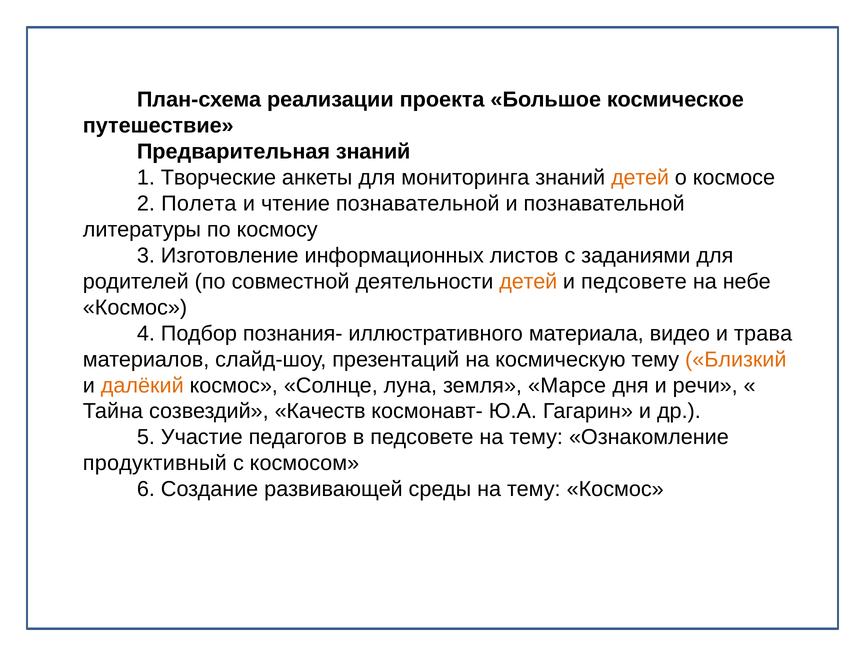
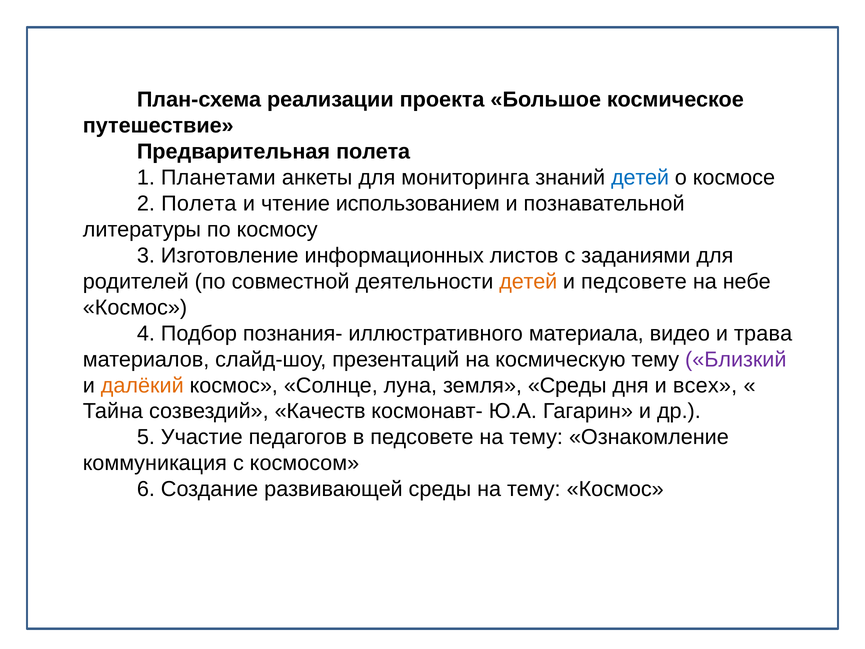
Предварительная знаний: знаний -> полета
Творческие: Творческие -> Планетами
детей at (640, 178) colour: orange -> blue
чтение познавательной: познавательной -> использованием
Близкий colour: orange -> purple
земля Марсе: Марсе -> Среды
речи: речи -> всех
продуктивный: продуктивный -> коммуникация
